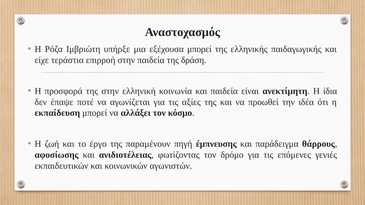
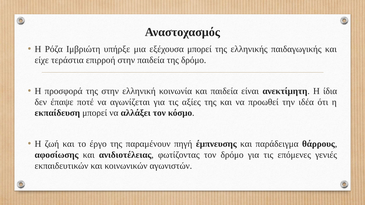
της δράση: δράση -> δρόμο
